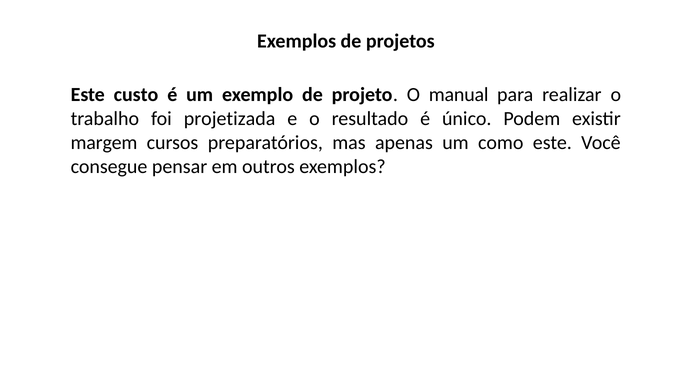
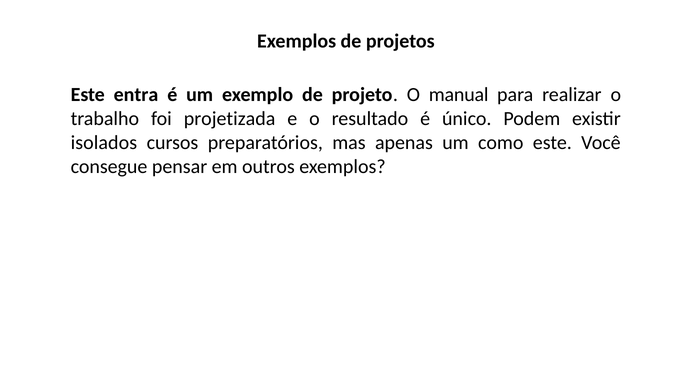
custo: custo -> entra
margem: margem -> isolados
